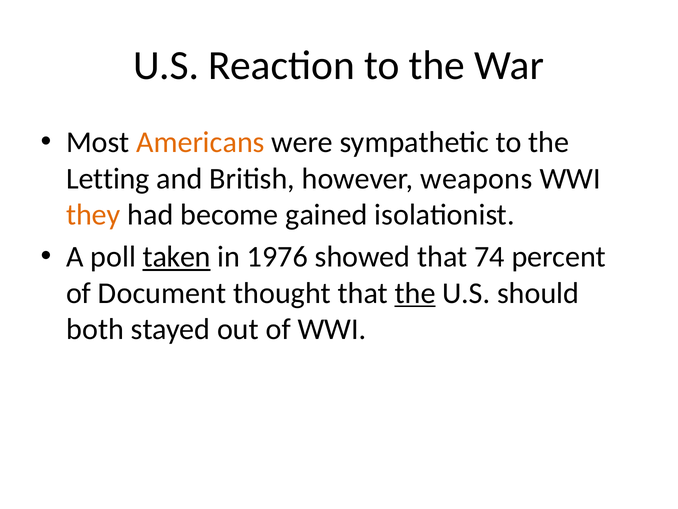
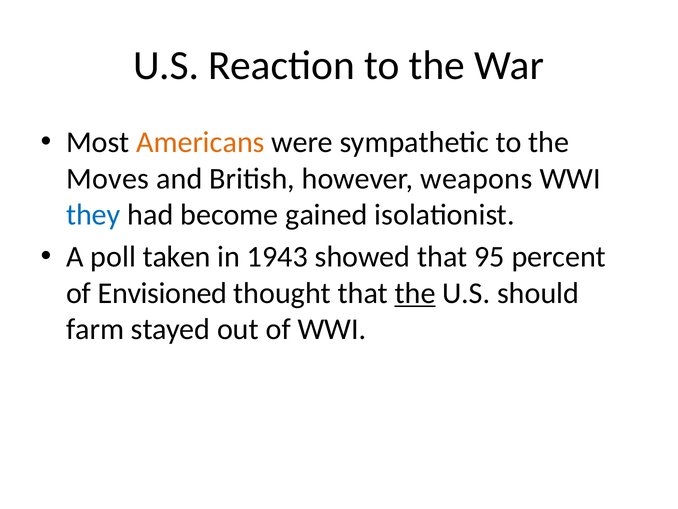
Letting: Letting -> Moves
they colour: orange -> blue
taken underline: present -> none
1976: 1976 -> 1943
74: 74 -> 95
Document: Document -> Envisioned
both: both -> farm
